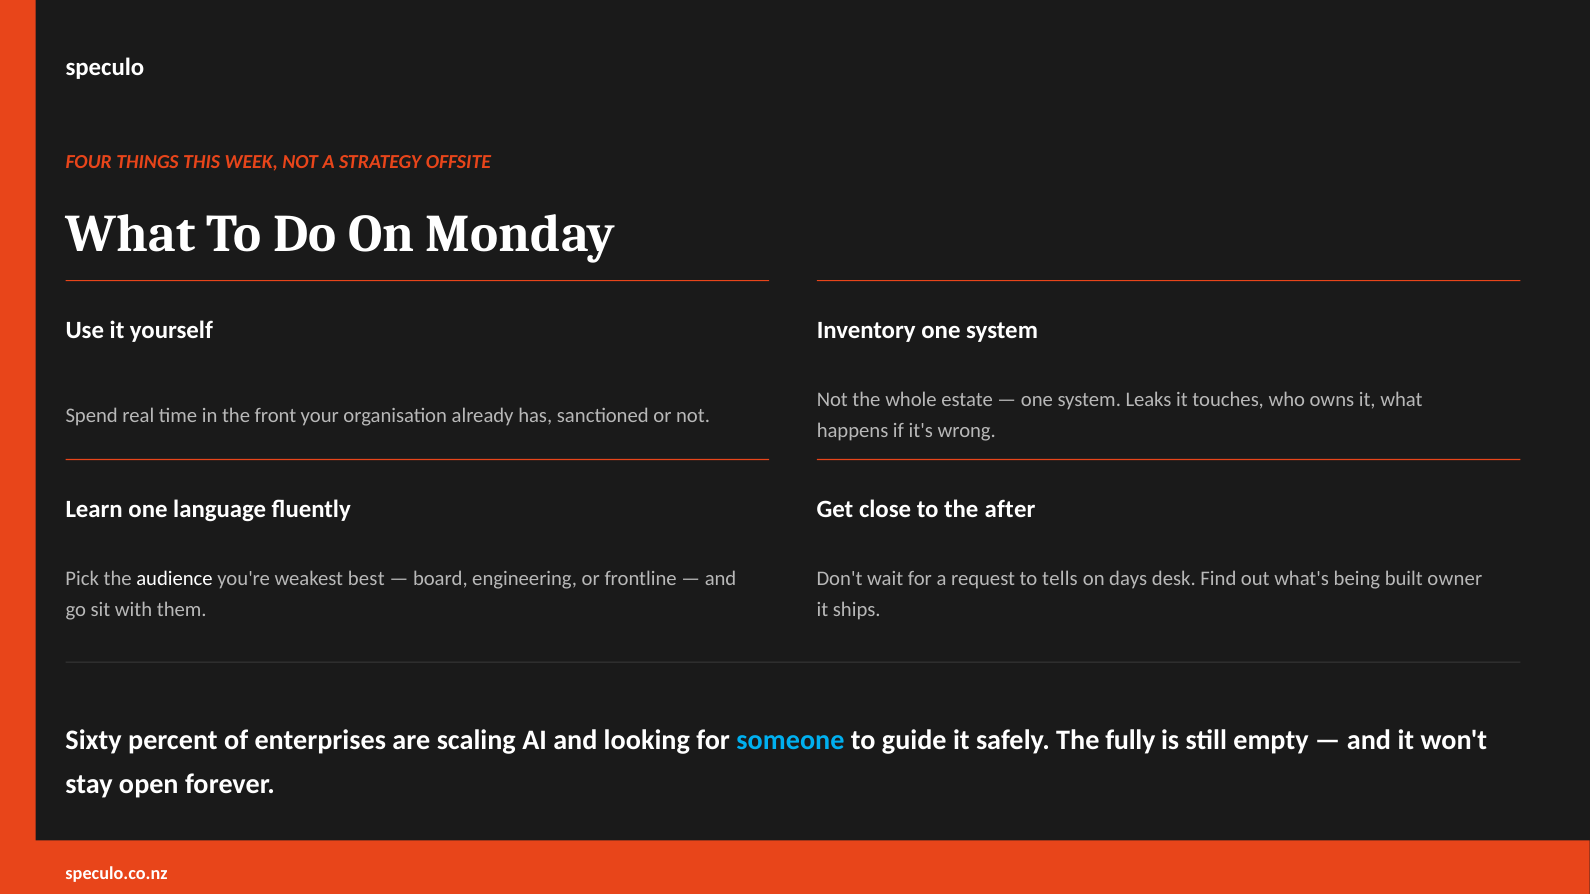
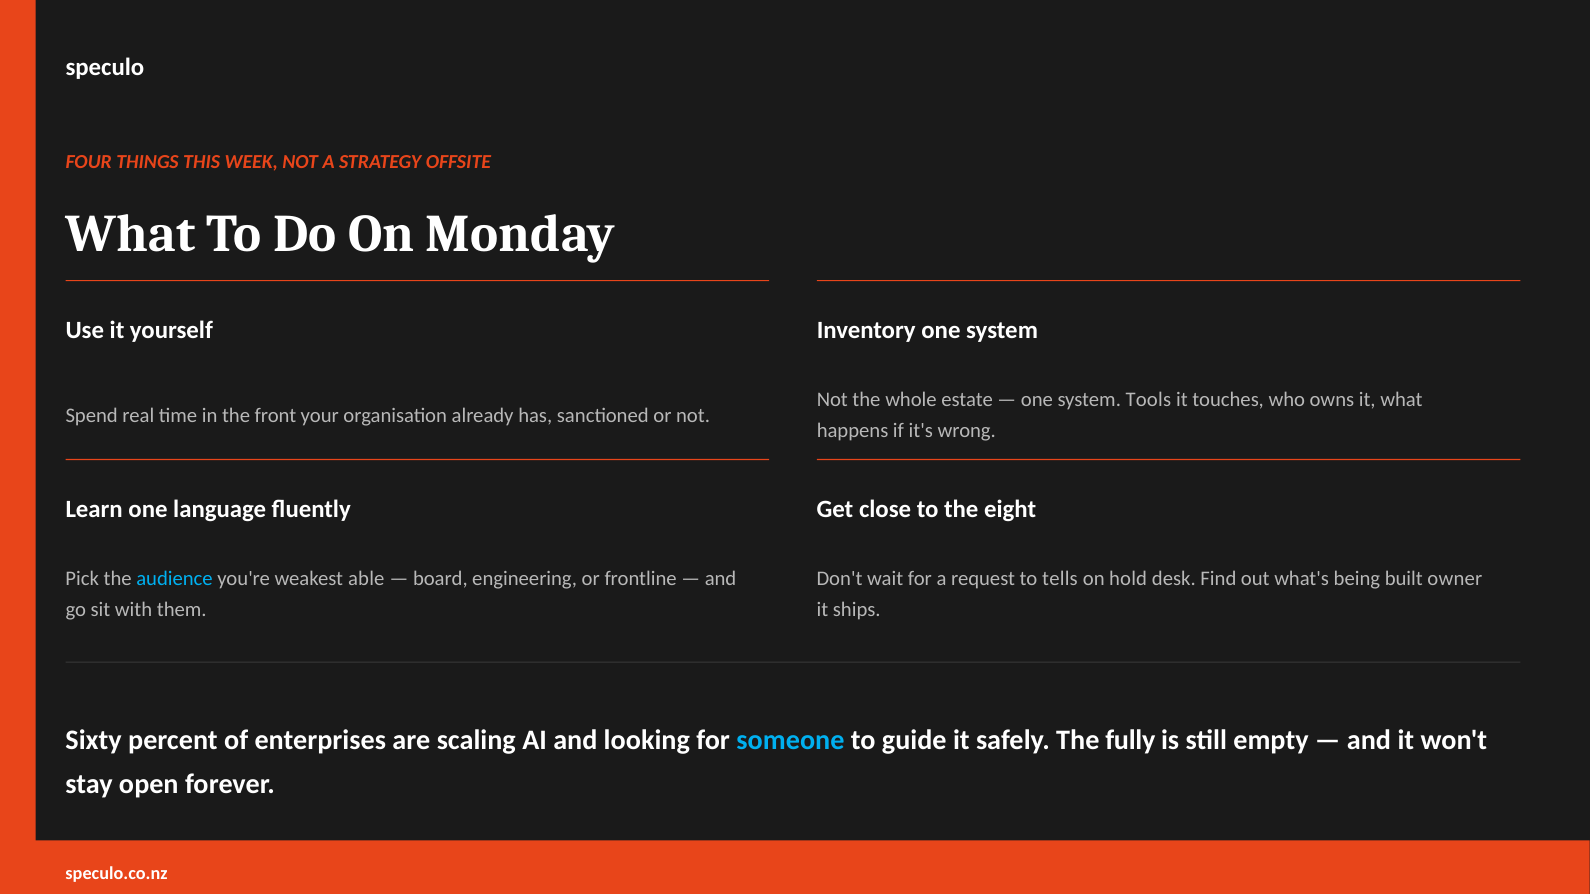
Leaks: Leaks -> Tools
after: after -> eight
audience colour: white -> light blue
best: best -> able
days: days -> hold
